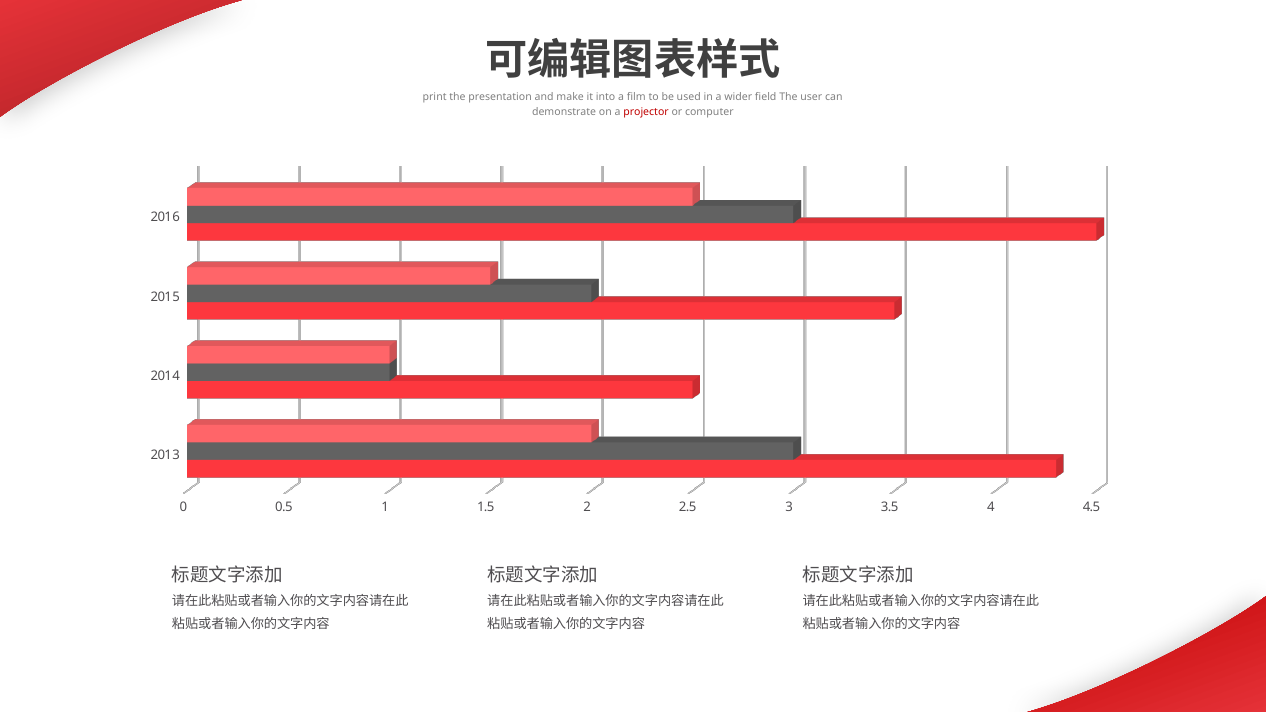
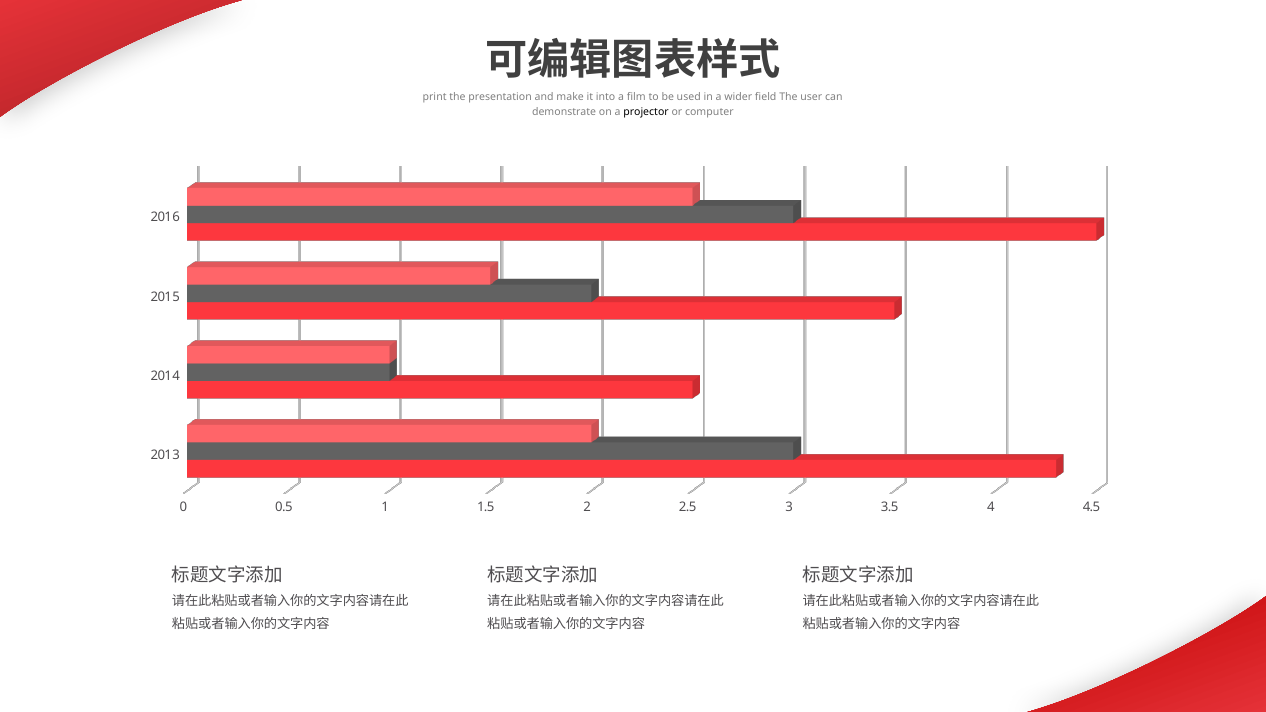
projector colour: red -> black
